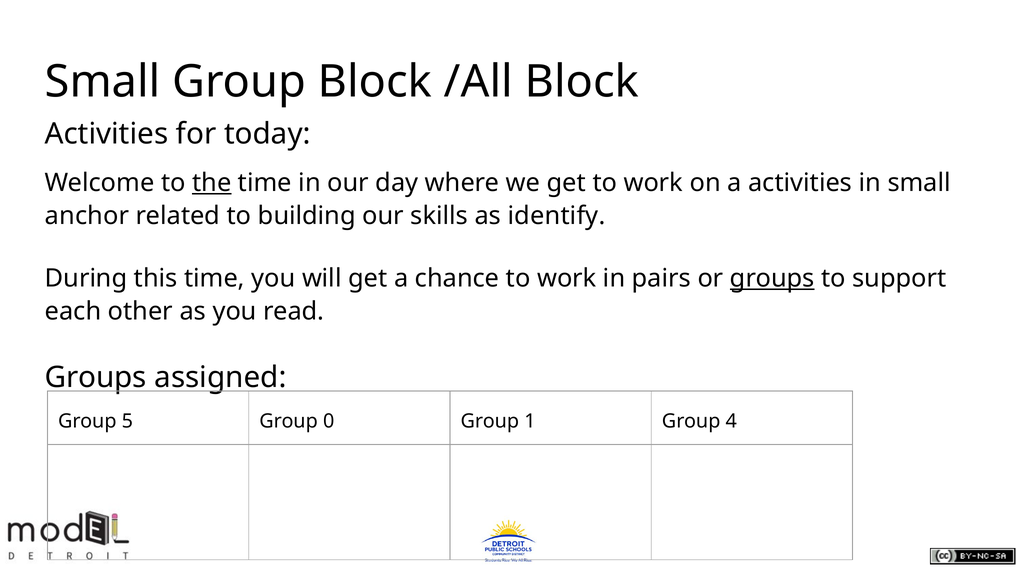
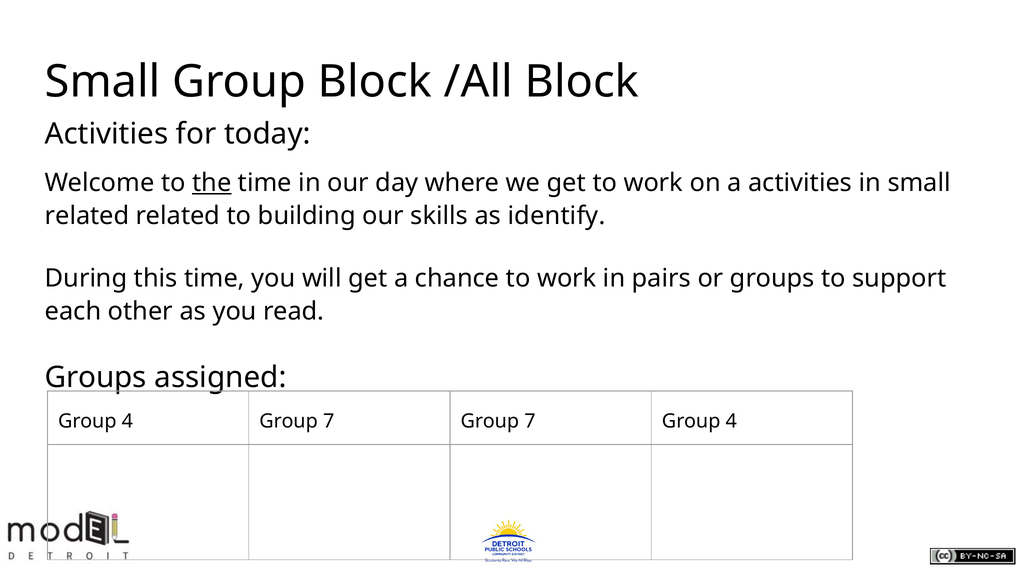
anchor at (87, 216): anchor -> related
groups at (772, 279) underline: present -> none
5 at (127, 421): 5 -> 4
0 at (329, 421): 0 -> 7
1 at (530, 421): 1 -> 7
